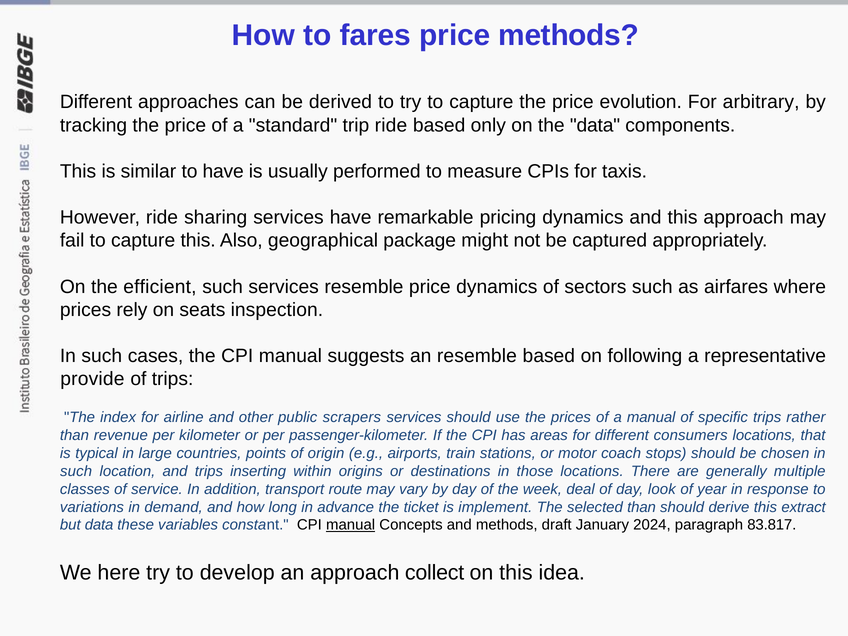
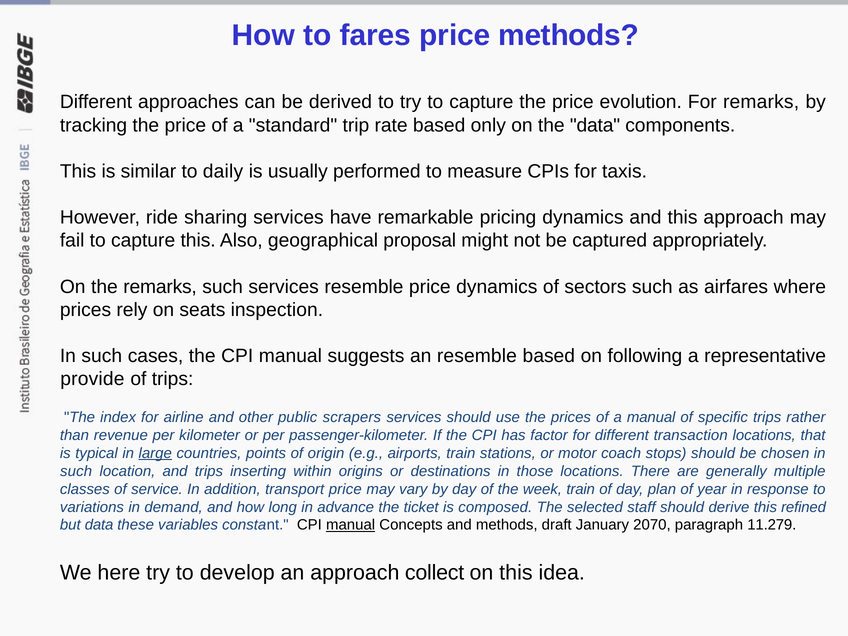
For arbitrary: arbitrary -> remarks
trip ride: ride -> rate
to have: have -> daily
package: package -> proposal
the efficient: efficient -> remarks
areas: areas -> factor
consumers: consumers -> transaction
large underline: none -> present
transport route: route -> price
week deal: deal -> train
look: look -> plan
implement: implement -> composed
selected than: than -> staff
extract: extract -> refined
2024: 2024 -> 2070
83.817: 83.817 -> 11.279
